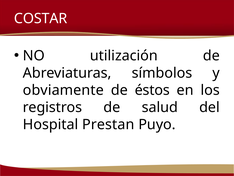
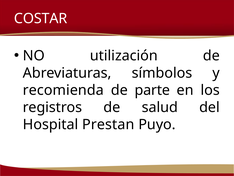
obviamente: obviamente -> recomienda
éstos: éstos -> parte
